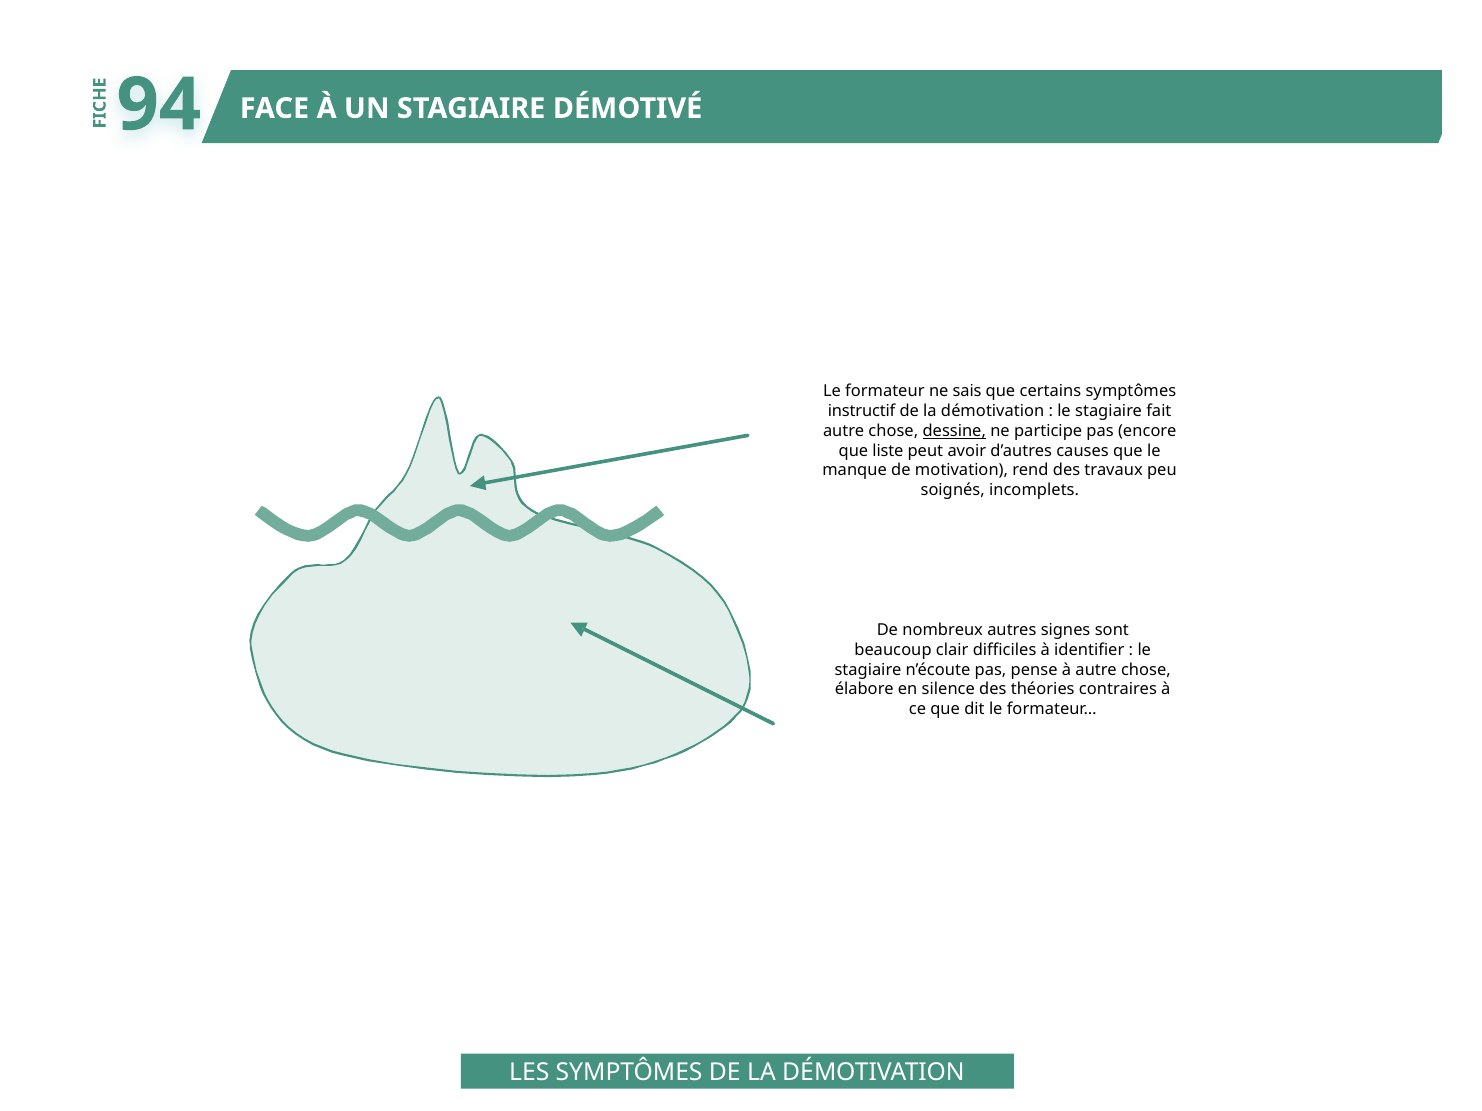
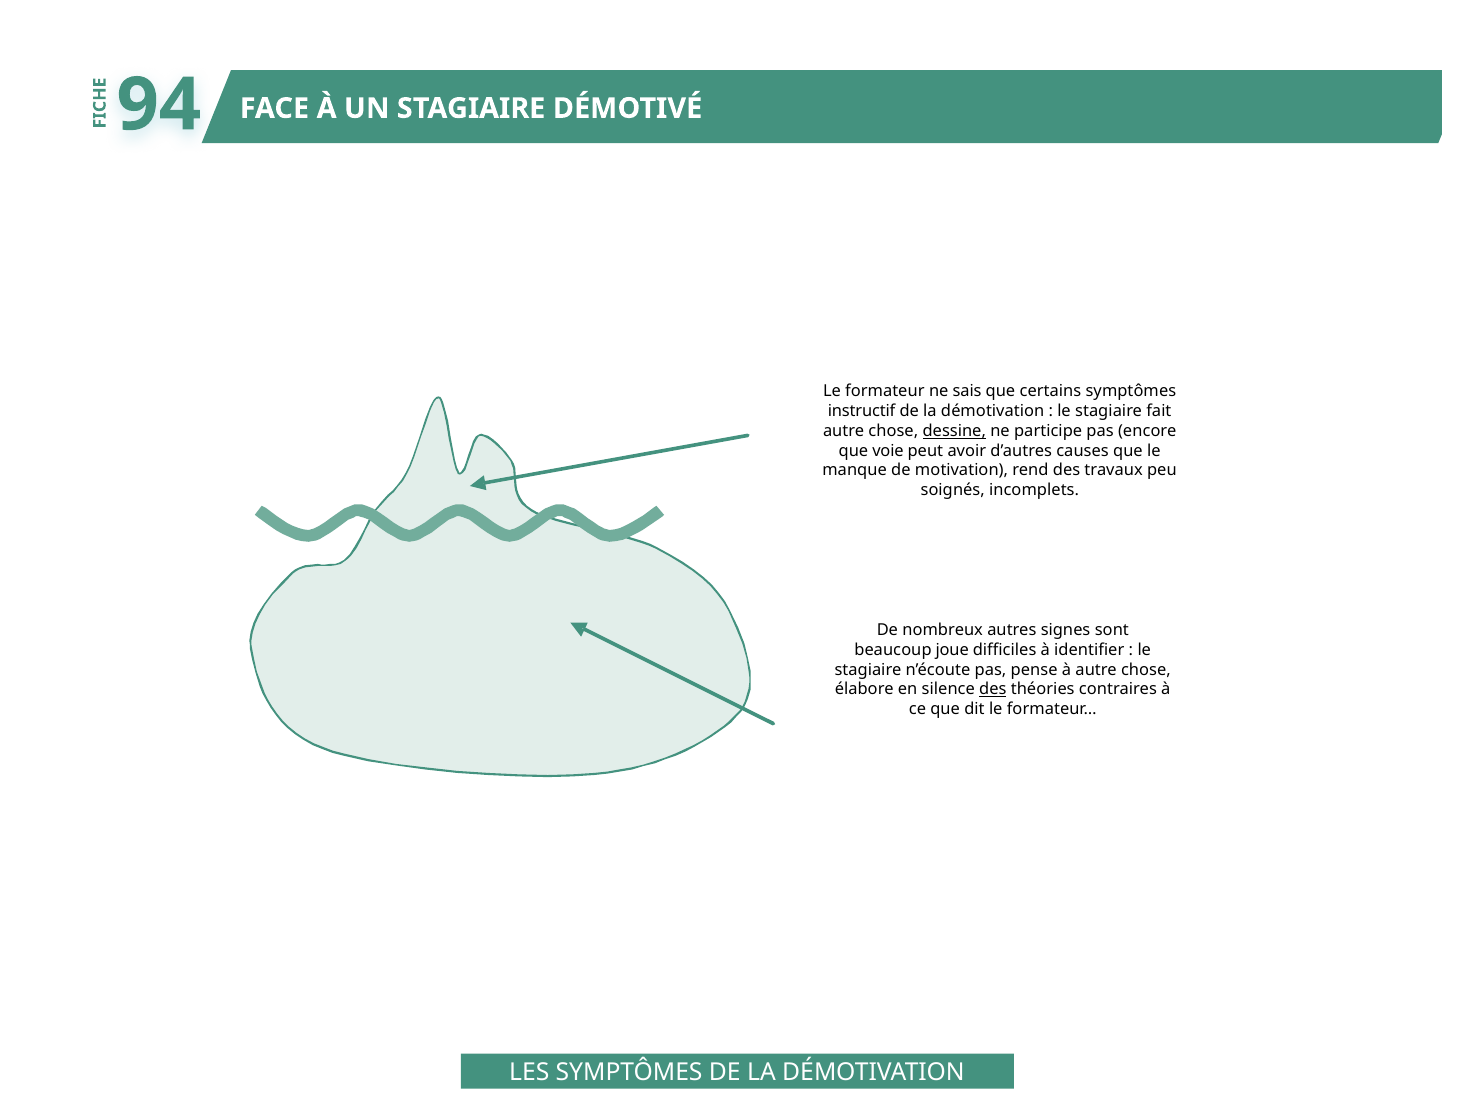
liste: liste -> voie
clair: clair -> joue
des at (993, 690) underline: none -> present
